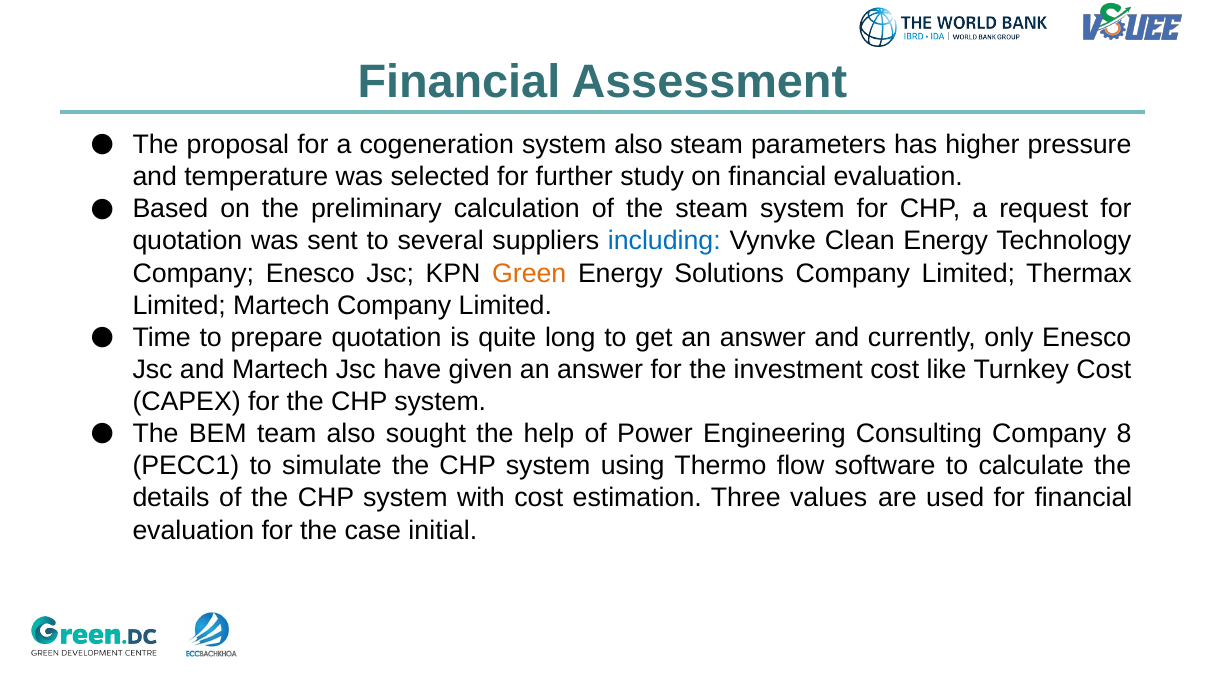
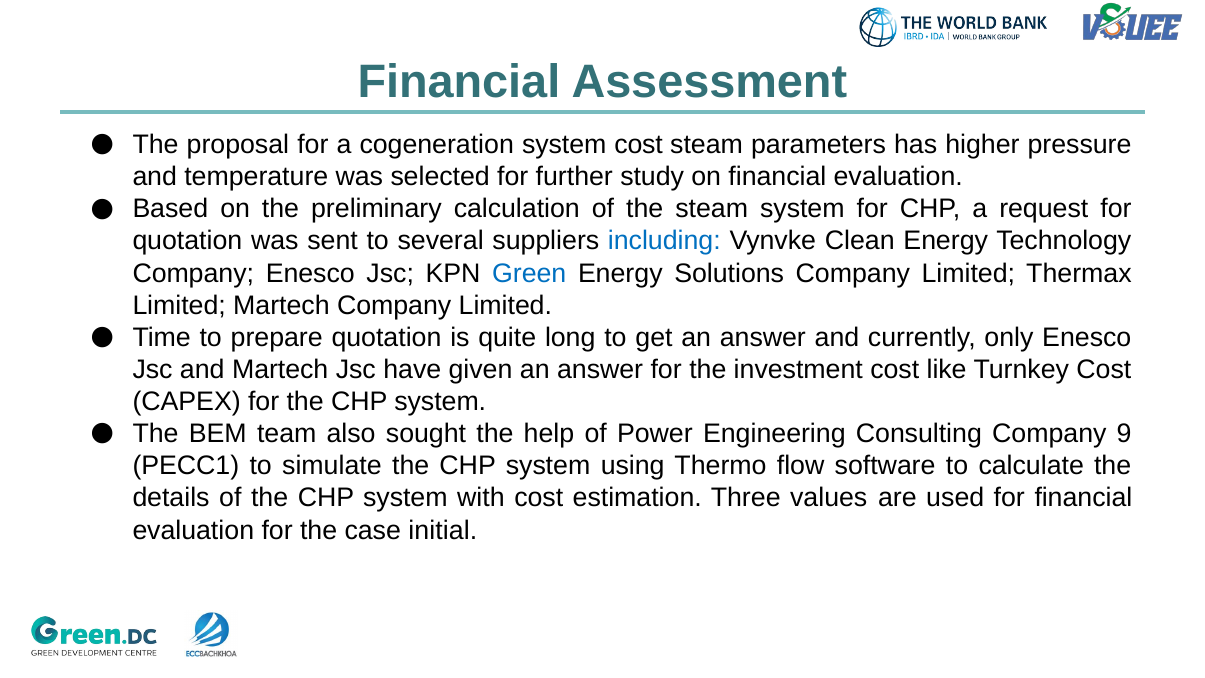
system also: also -> cost
Green colour: orange -> blue
8: 8 -> 9
